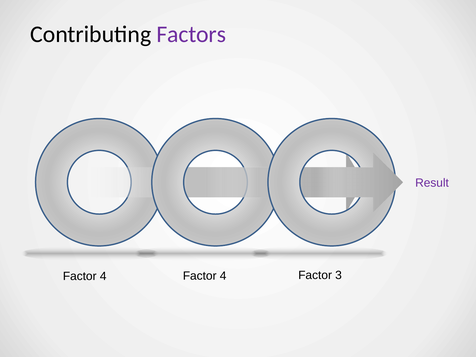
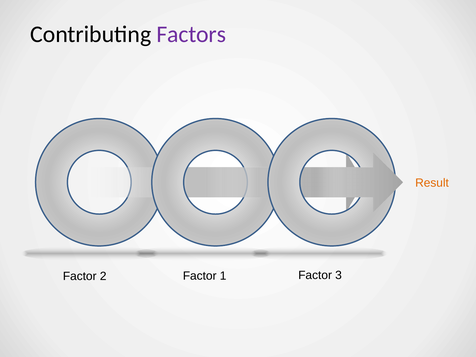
Result colour: purple -> orange
4 at (103, 276): 4 -> 2
4 at (223, 276): 4 -> 1
